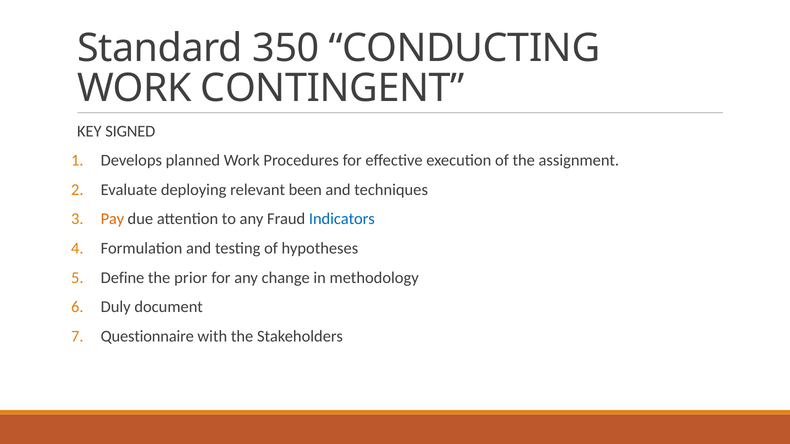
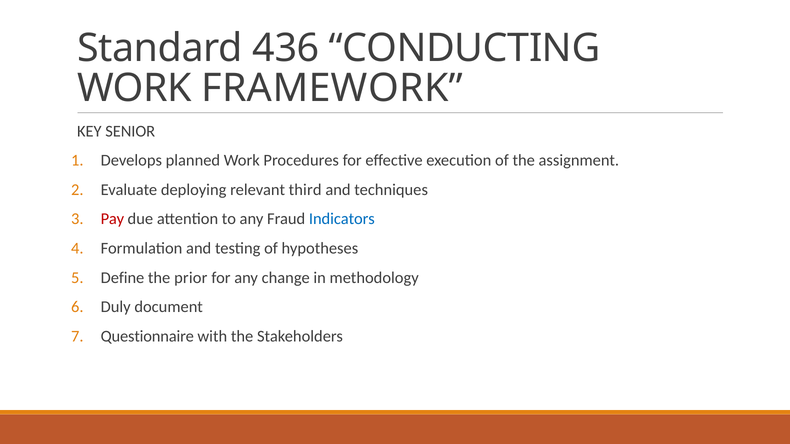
350: 350 -> 436
CONTINGENT: CONTINGENT -> FRAMEWORK
SIGNED: SIGNED -> SENIOR
been: been -> third
Pay colour: orange -> red
